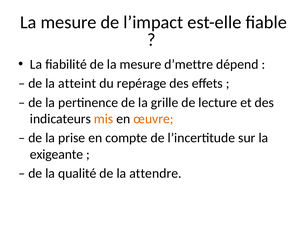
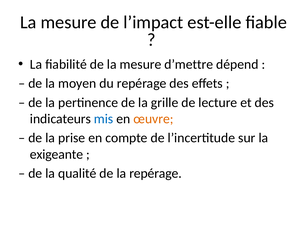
atteint: atteint -> moyen
mis colour: orange -> blue
la attendre: attendre -> repérage
